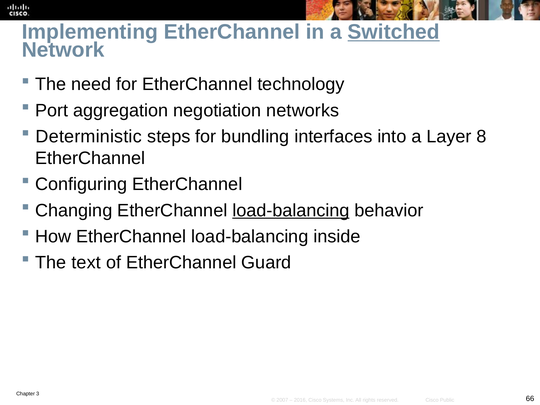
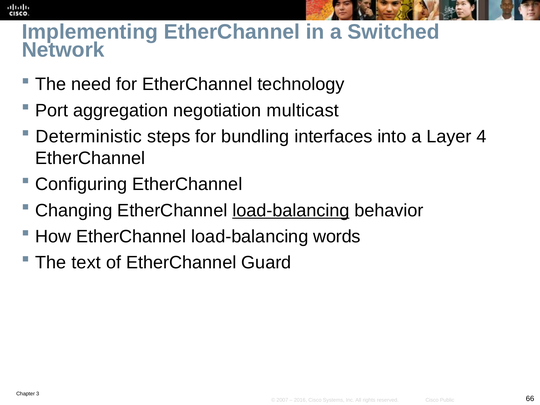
Switched underline: present -> none
networks: networks -> multicast
8: 8 -> 4
inside: inside -> words
